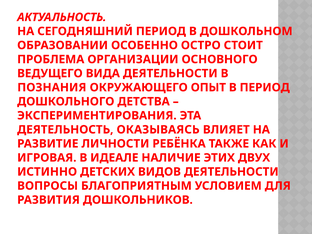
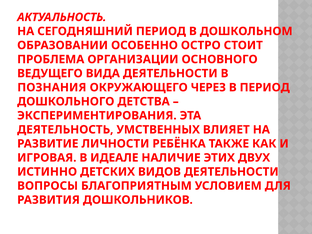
ОПЫТ: ОПЫТ -> ЧЕРЕЗ
ОКАЗЫВАЯСЬ: ОКАЗЫВАЯСЬ -> УМСТВЕННЫХ
